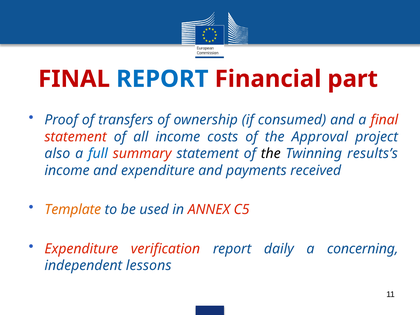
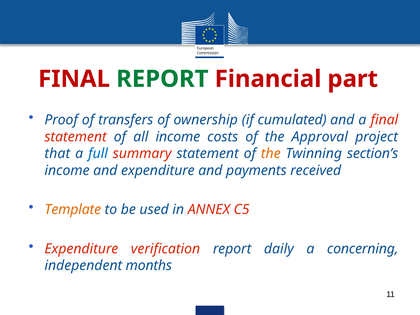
REPORT at (162, 79) colour: blue -> green
consumed: consumed -> cumulated
also: also -> that
the at (271, 154) colour: black -> orange
results’s: results’s -> section’s
lessons: lessons -> months
